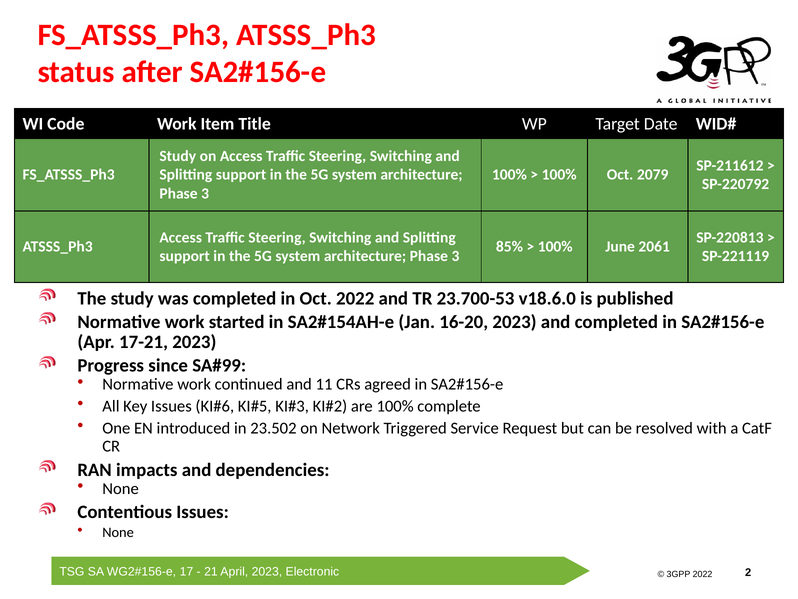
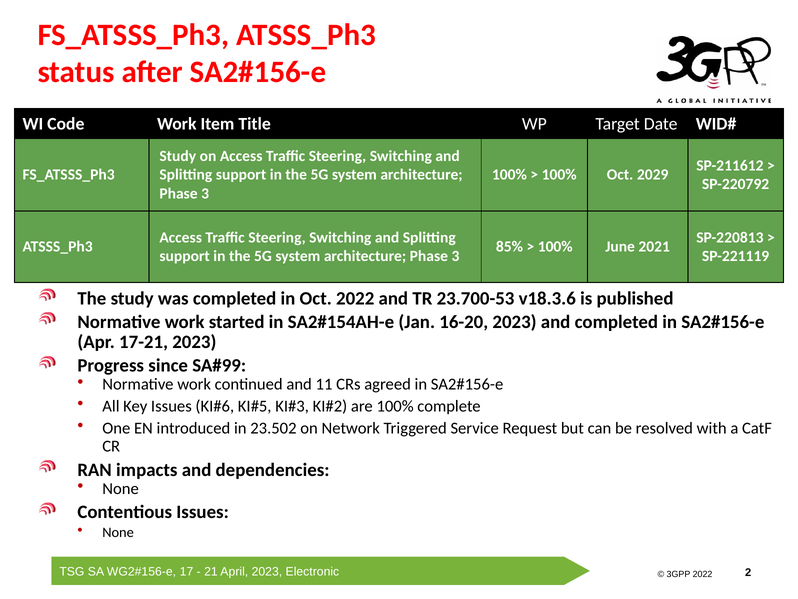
2079: 2079 -> 2029
2061: 2061 -> 2021
v18.6.0: v18.6.0 -> v18.3.6
